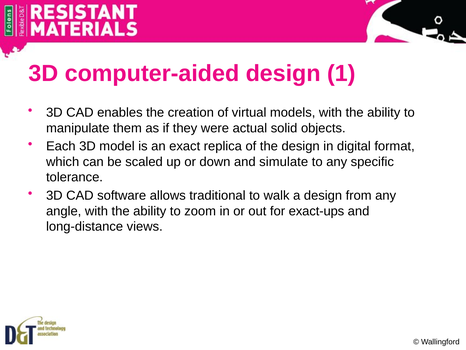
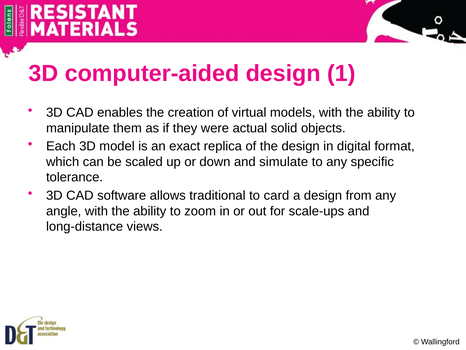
walk: walk -> card
exact-ups: exact-ups -> scale-ups
